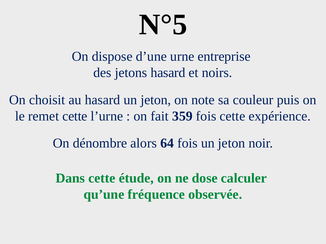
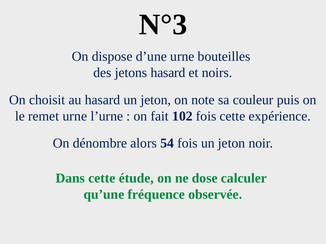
N°5: N°5 -> N°3
entreprise: entreprise -> bouteilles
remet cette: cette -> urne
359: 359 -> 102
64: 64 -> 54
